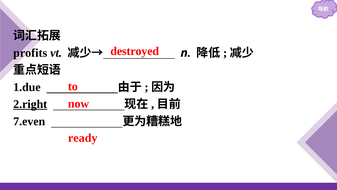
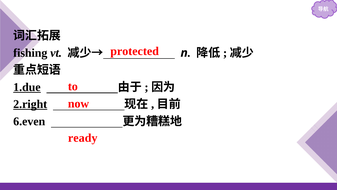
destroyed: destroyed -> protected
profits: profits -> fishing
1.due underline: none -> present
7.even: 7.even -> 6.even
